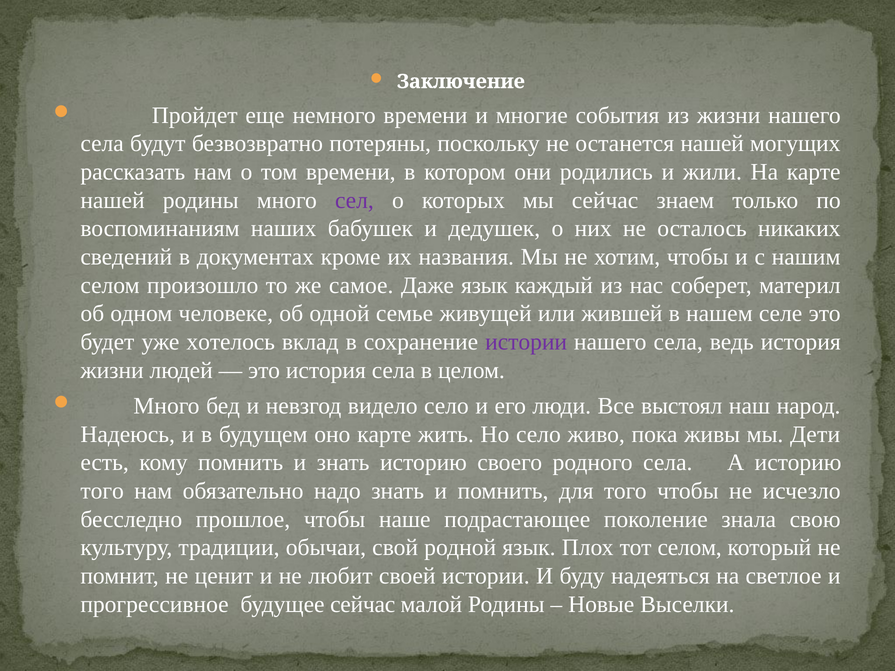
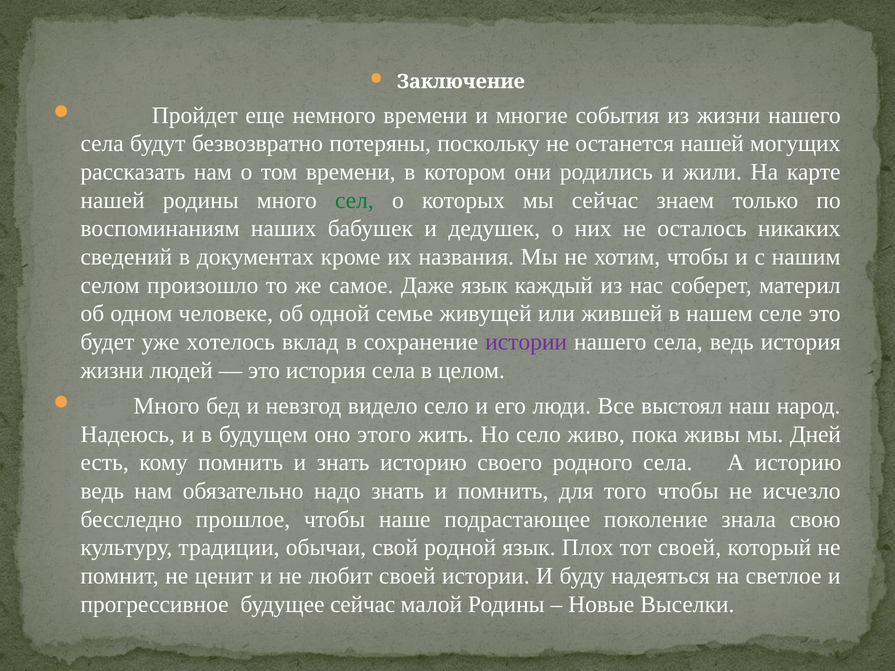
сел colour: purple -> green
оно карте: карте -> этого
Дети: Дети -> Дней
того at (102, 491): того -> ведь
тот селом: селом -> своей
